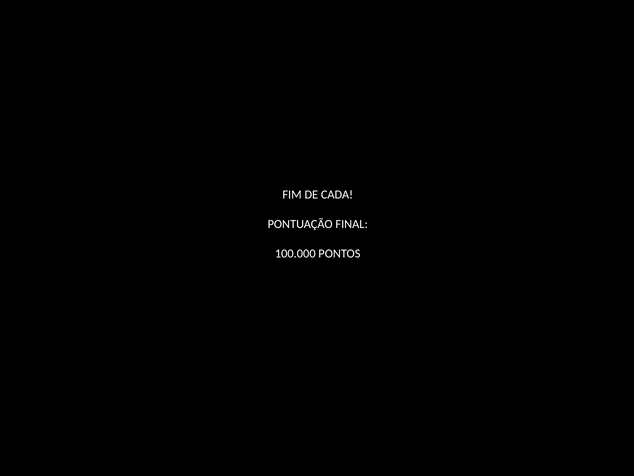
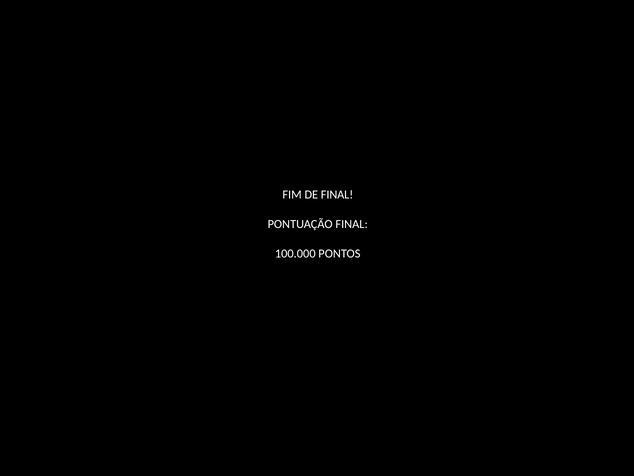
DE CADA: CADA -> FINAL
